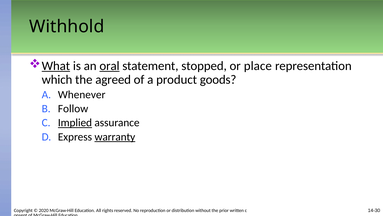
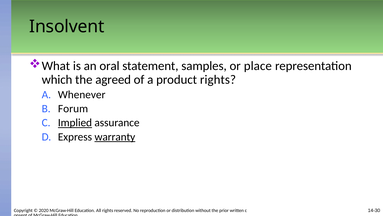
Withhold: Withhold -> Insolvent
What underline: present -> none
oral underline: present -> none
stopped: stopped -> samples
product goods: goods -> rights
Follow: Follow -> Forum
